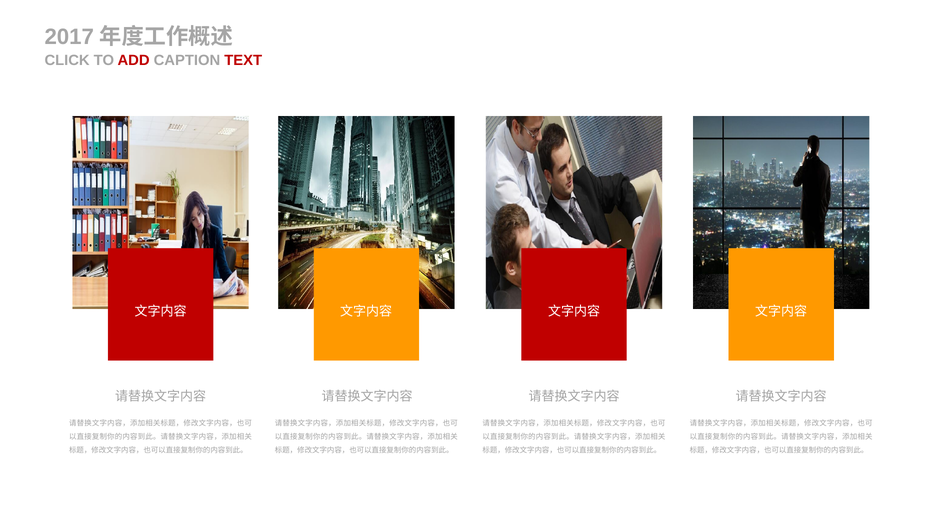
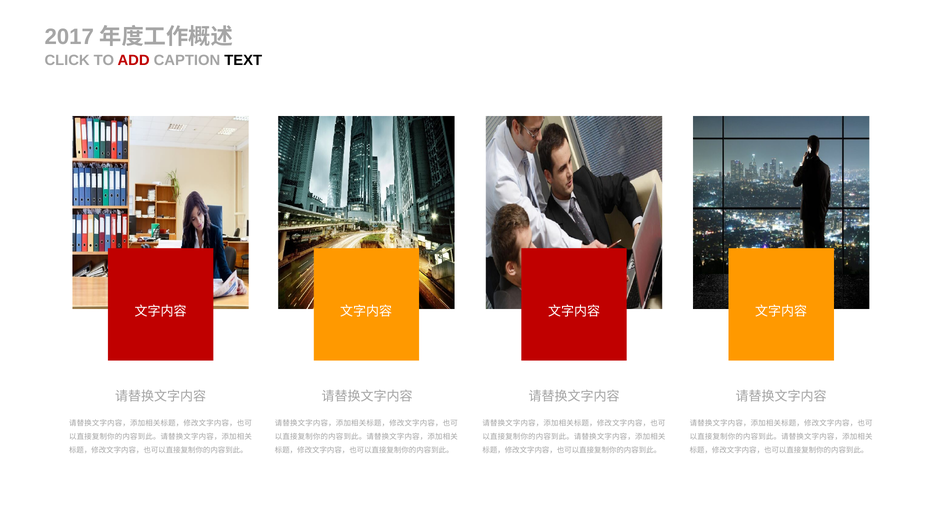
TEXT colour: red -> black
